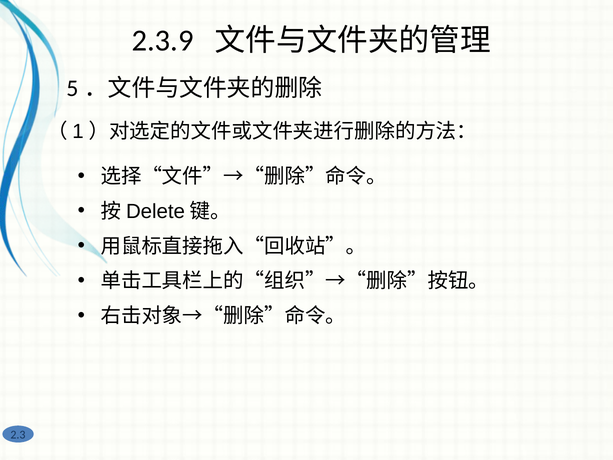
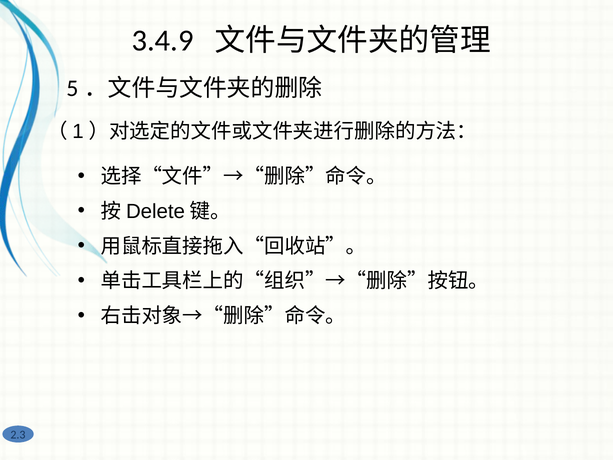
2.3.9: 2.3.9 -> 3.4.9
